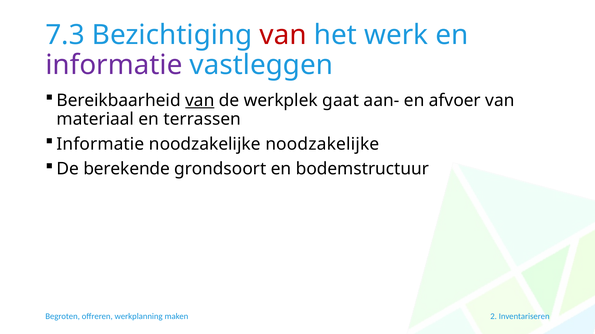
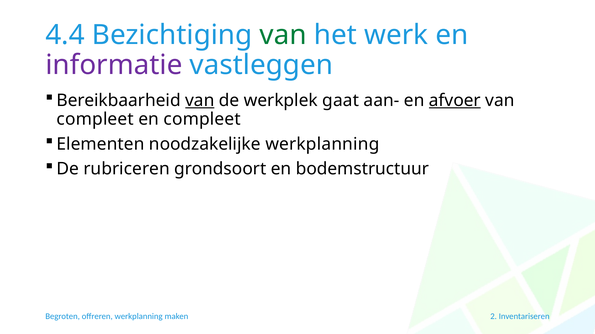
7.3: 7.3 -> 4.4
van at (283, 35) colour: red -> green
afvoer underline: none -> present
materiaal at (95, 119): materiaal -> compleet
en terrassen: terrassen -> compleet
Informatie at (100, 144): Informatie -> Elementen
noodzakelijke noodzakelijke: noodzakelijke -> werkplanning
berekende: berekende -> rubriceren
